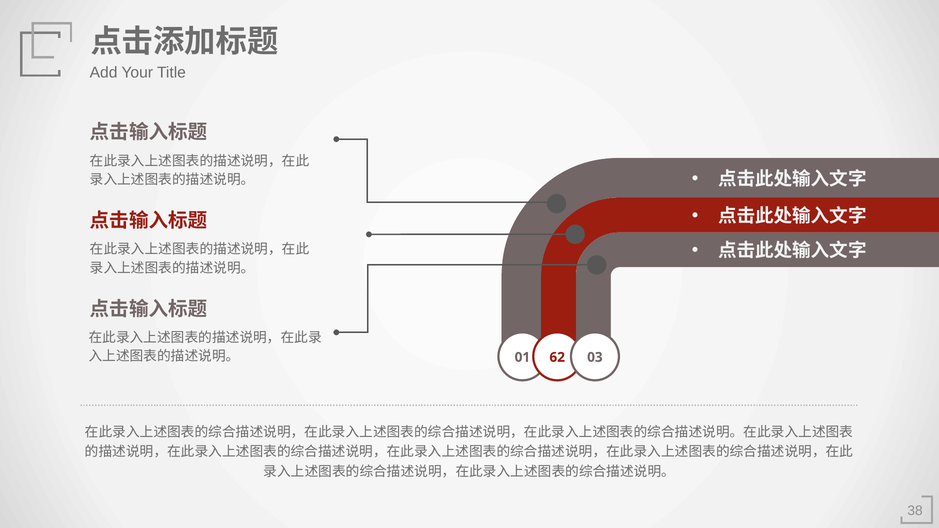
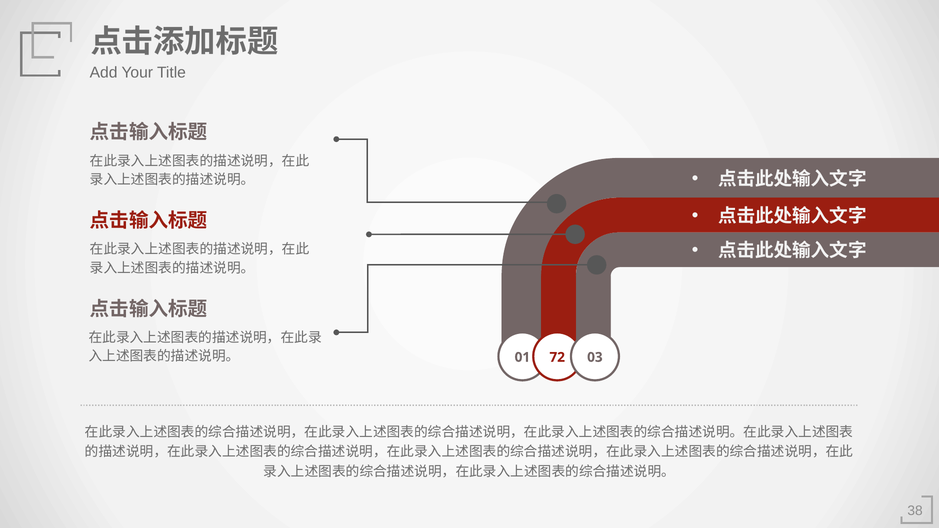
62: 62 -> 72
